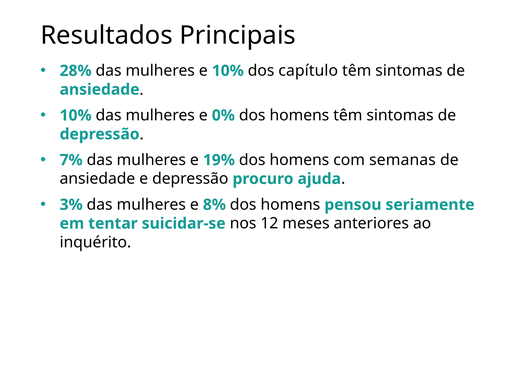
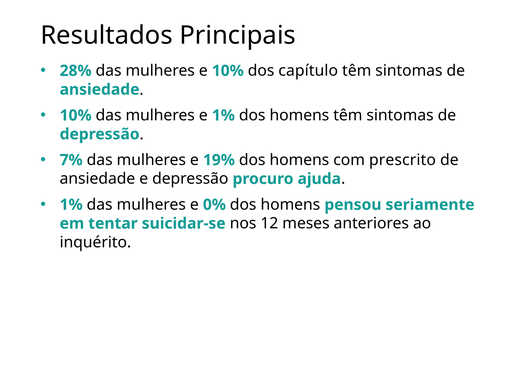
e 0%: 0% -> 1%
semanas: semanas -> prescrito
3% at (71, 205): 3% -> 1%
8%: 8% -> 0%
